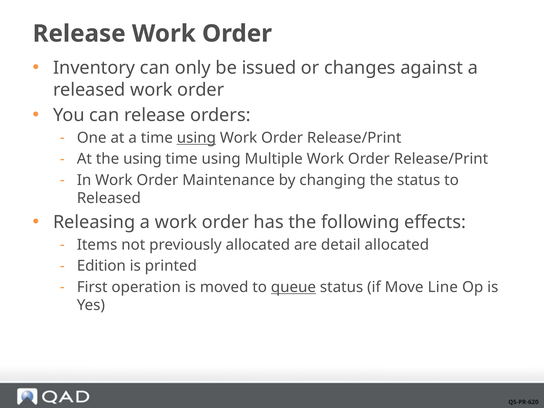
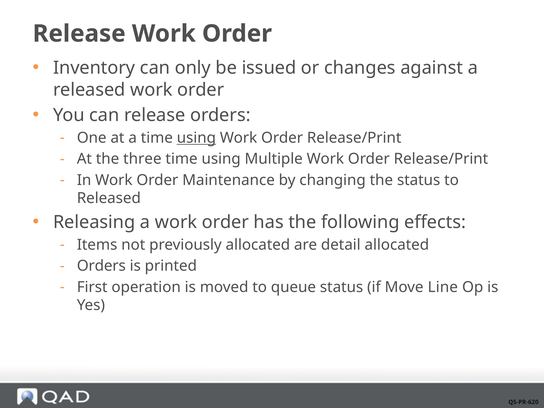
the using: using -> three
Edition at (101, 266): Edition -> Orders
queue underline: present -> none
